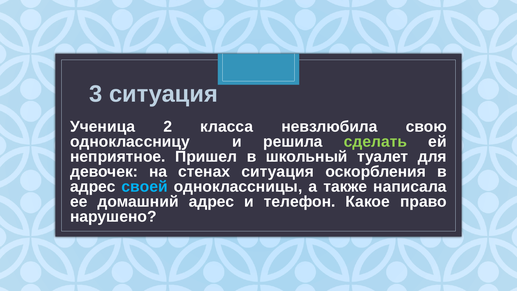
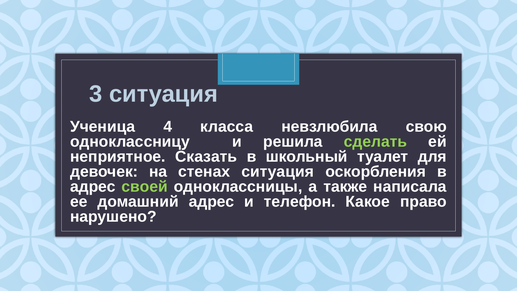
2: 2 -> 4
Пришел: Пришел -> Сказать
своей colour: light blue -> light green
